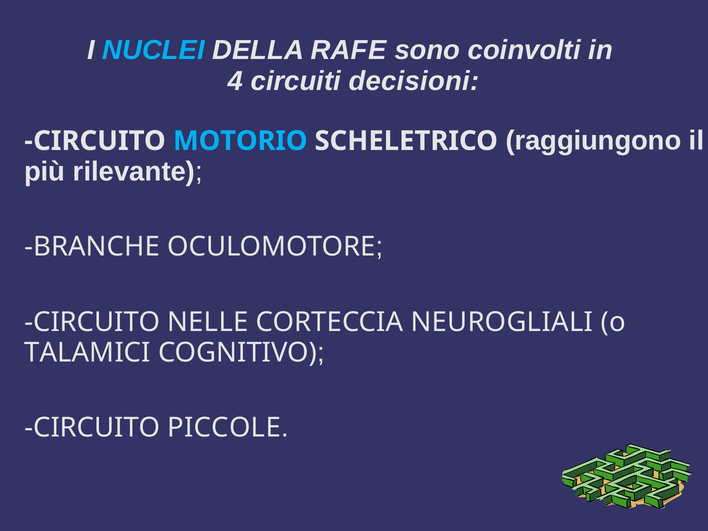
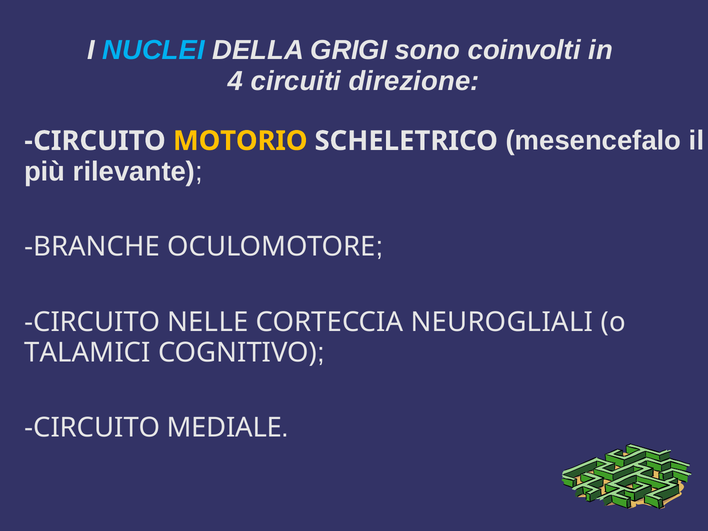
RAFE: RAFE -> GRIGI
decisioni: decisioni -> direzione
MOTORIO colour: light blue -> yellow
raggiungono: raggiungono -> mesencefalo
PICCOLE: PICCOLE -> MEDIALE
